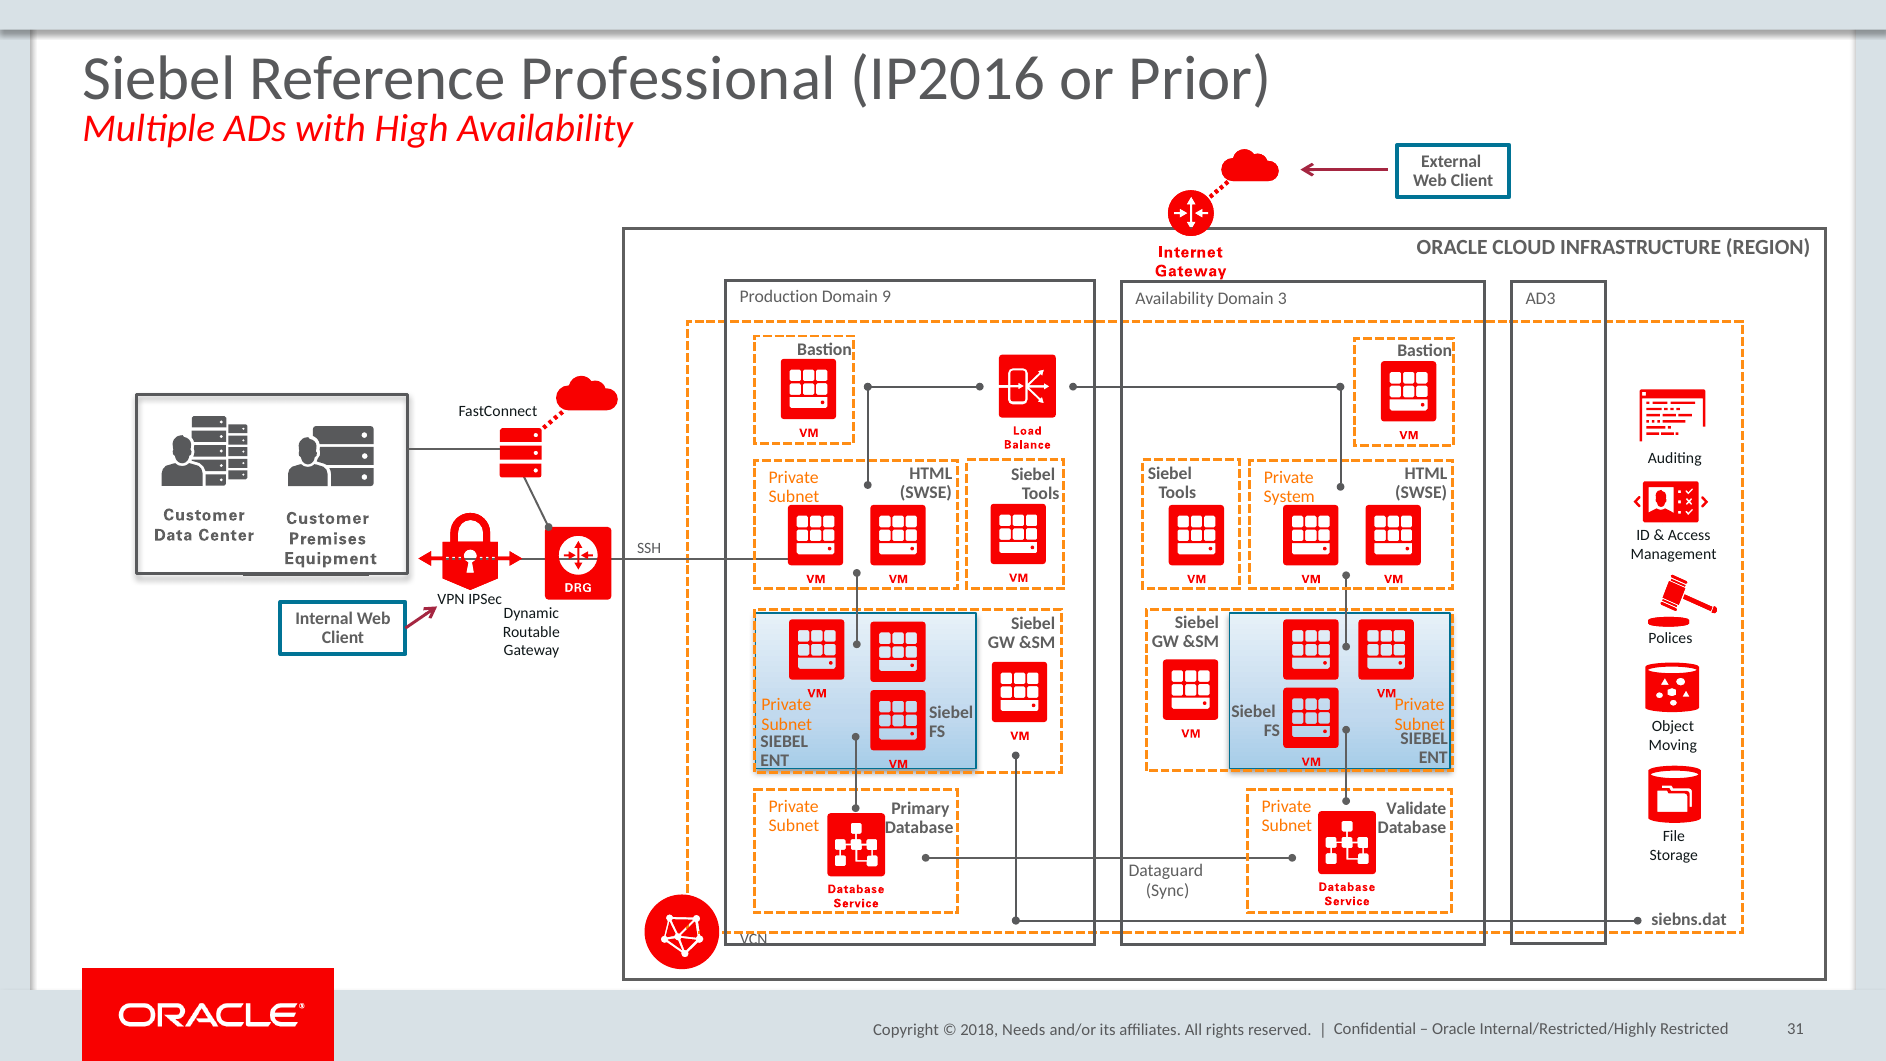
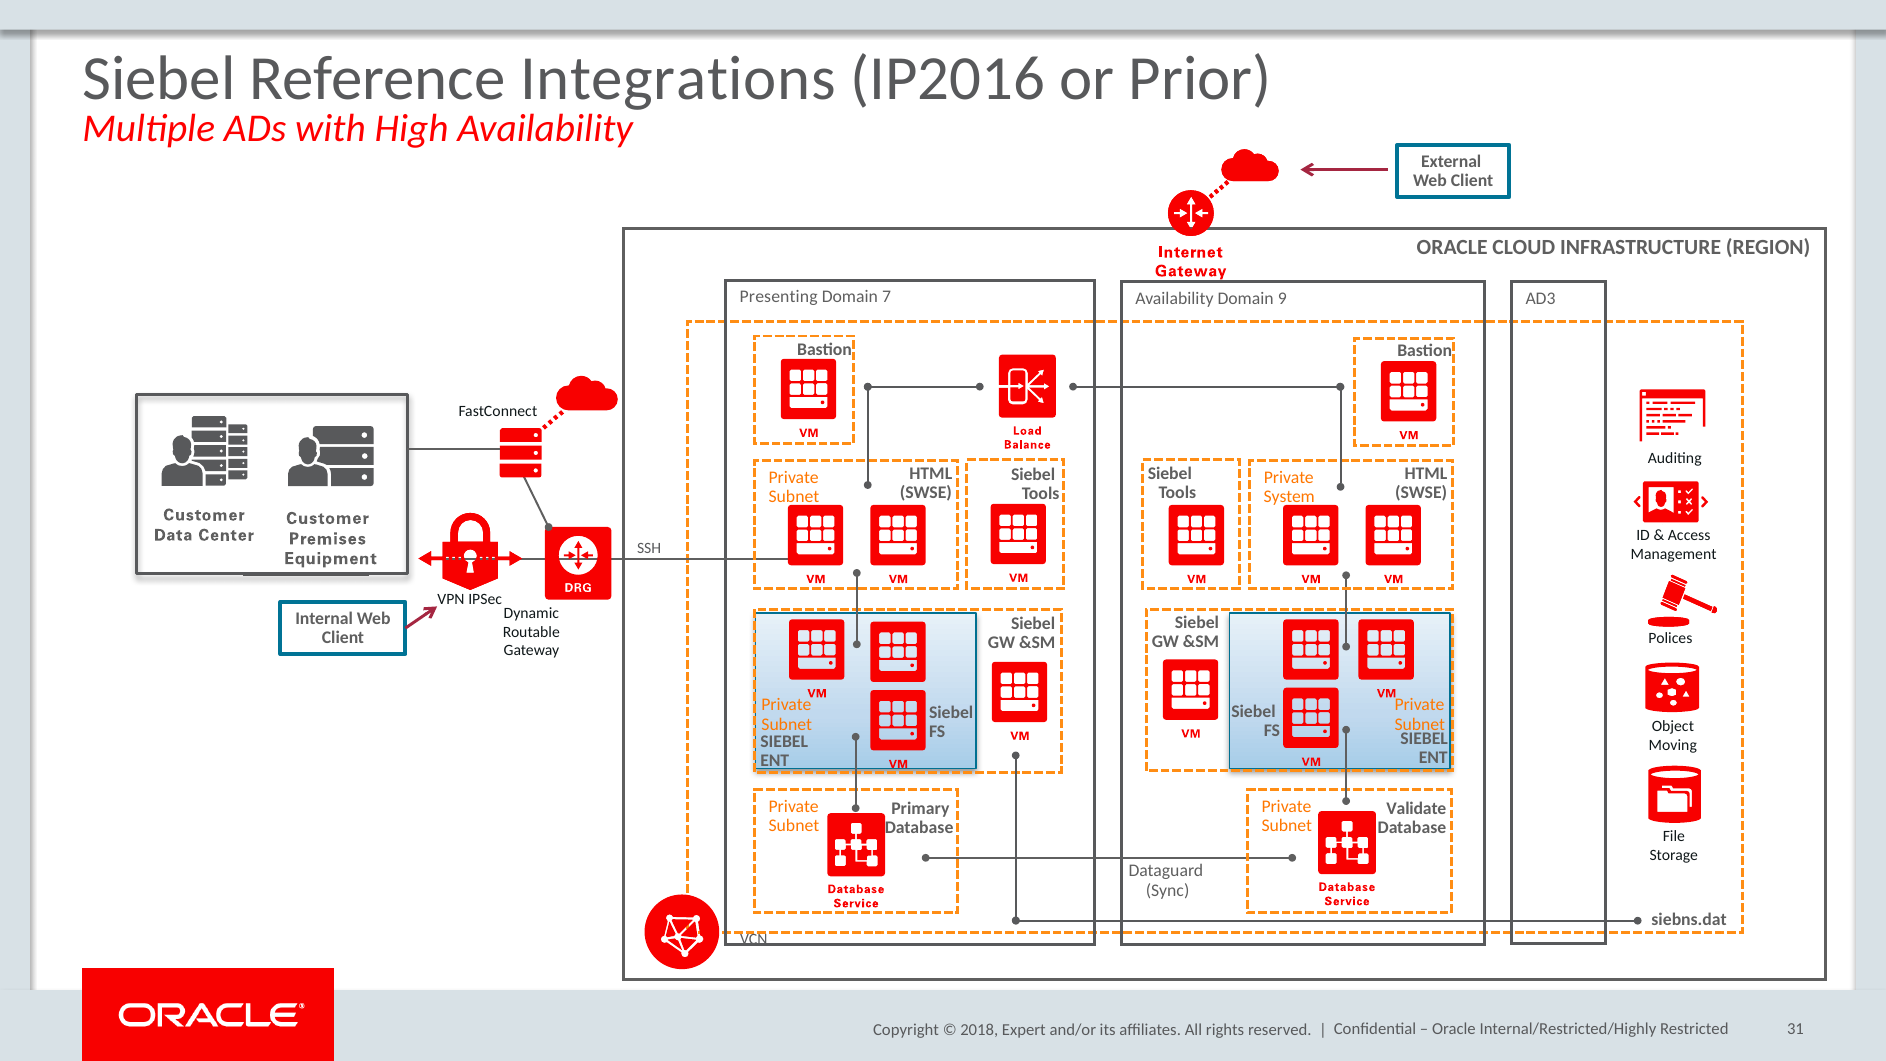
Professional: Professional -> Integrations
Production: Production -> Presenting
9: 9 -> 7
3: 3 -> 9
Needs: Needs -> Expert
